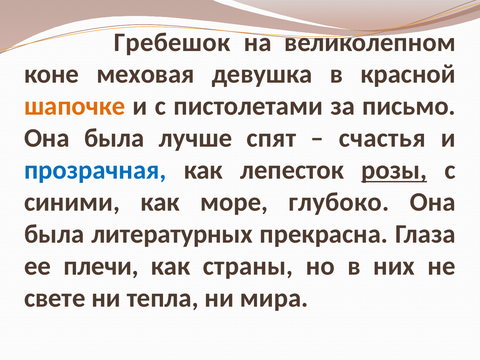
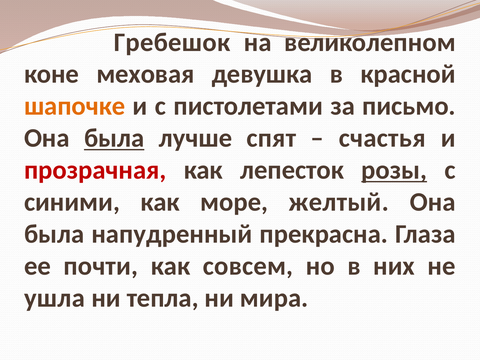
была at (114, 138) underline: none -> present
прозрачная colour: blue -> red
глубоко: глубоко -> желтый
литературных: литературных -> напудренный
плечи: плечи -> почти
страны: страны -> совсем
свете: свете -> ушла
